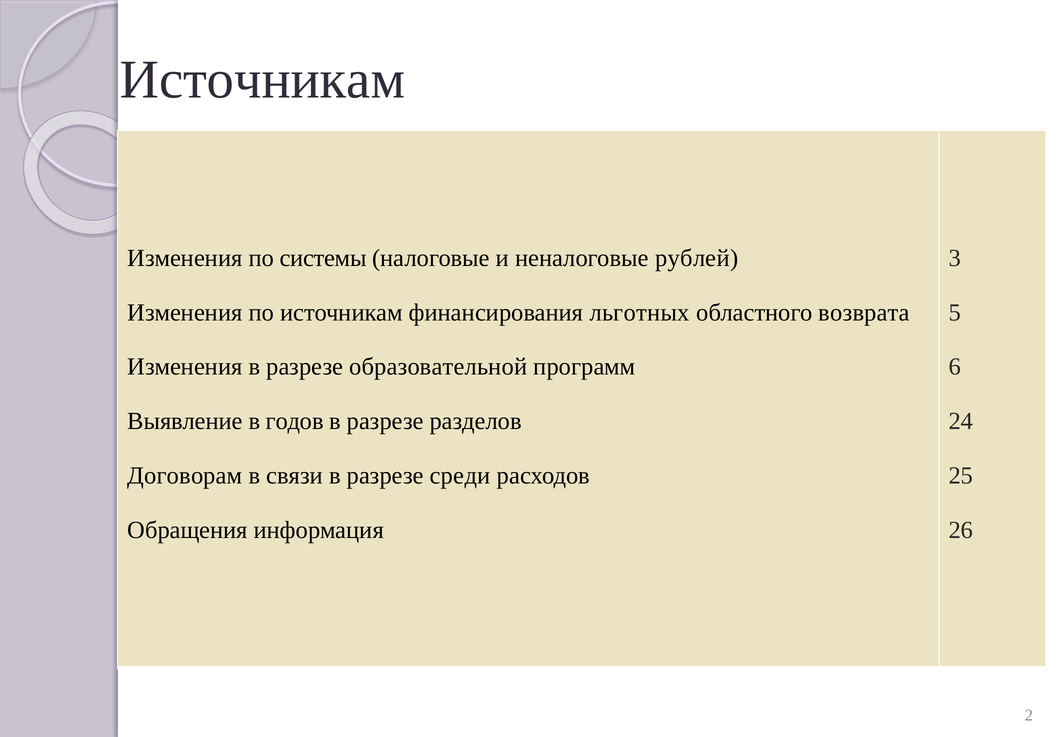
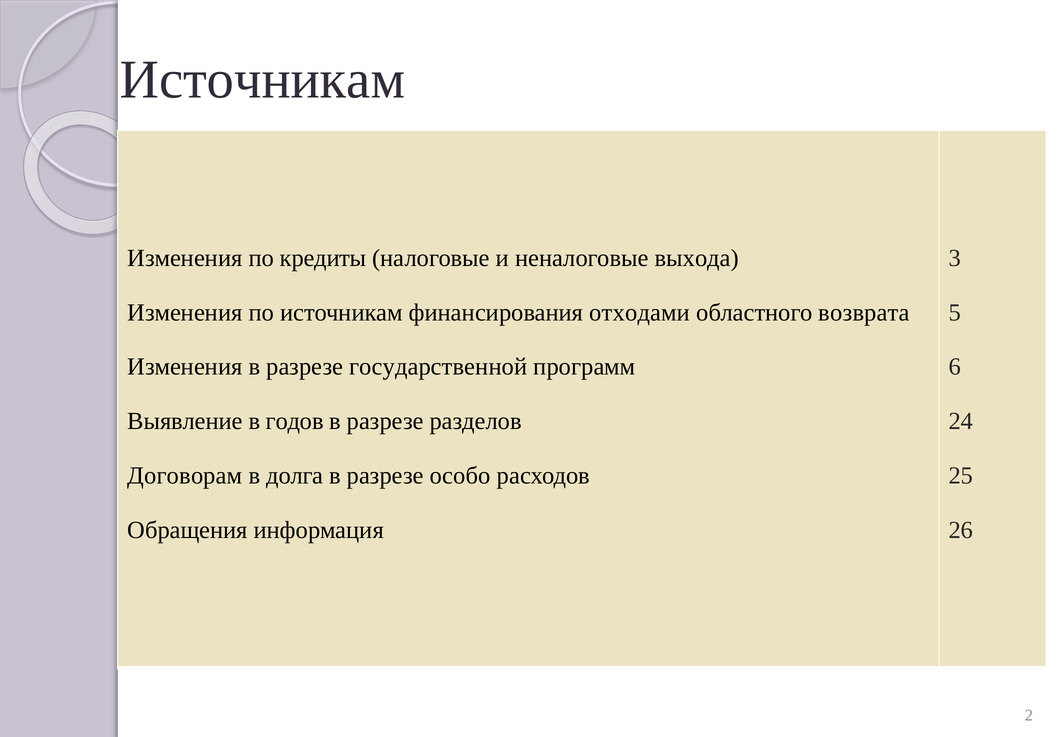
системы: системы -> кредиты
рублей: рублей -> выхода
льготных: льготных -> отходами
образовательной: образовательной -> государственной
связи: связи -> долга
среди: среди -> особо
